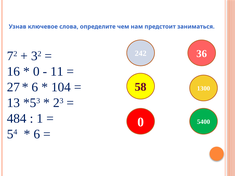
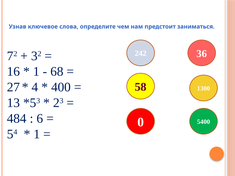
0 at (36, 72): 0 -> 1
11: 11 -> 68
6 at (35, 87): 6 -> 4
104: 104 -> 400
1: 1 -> 6
6 at (37, 134): 6 -> 1
